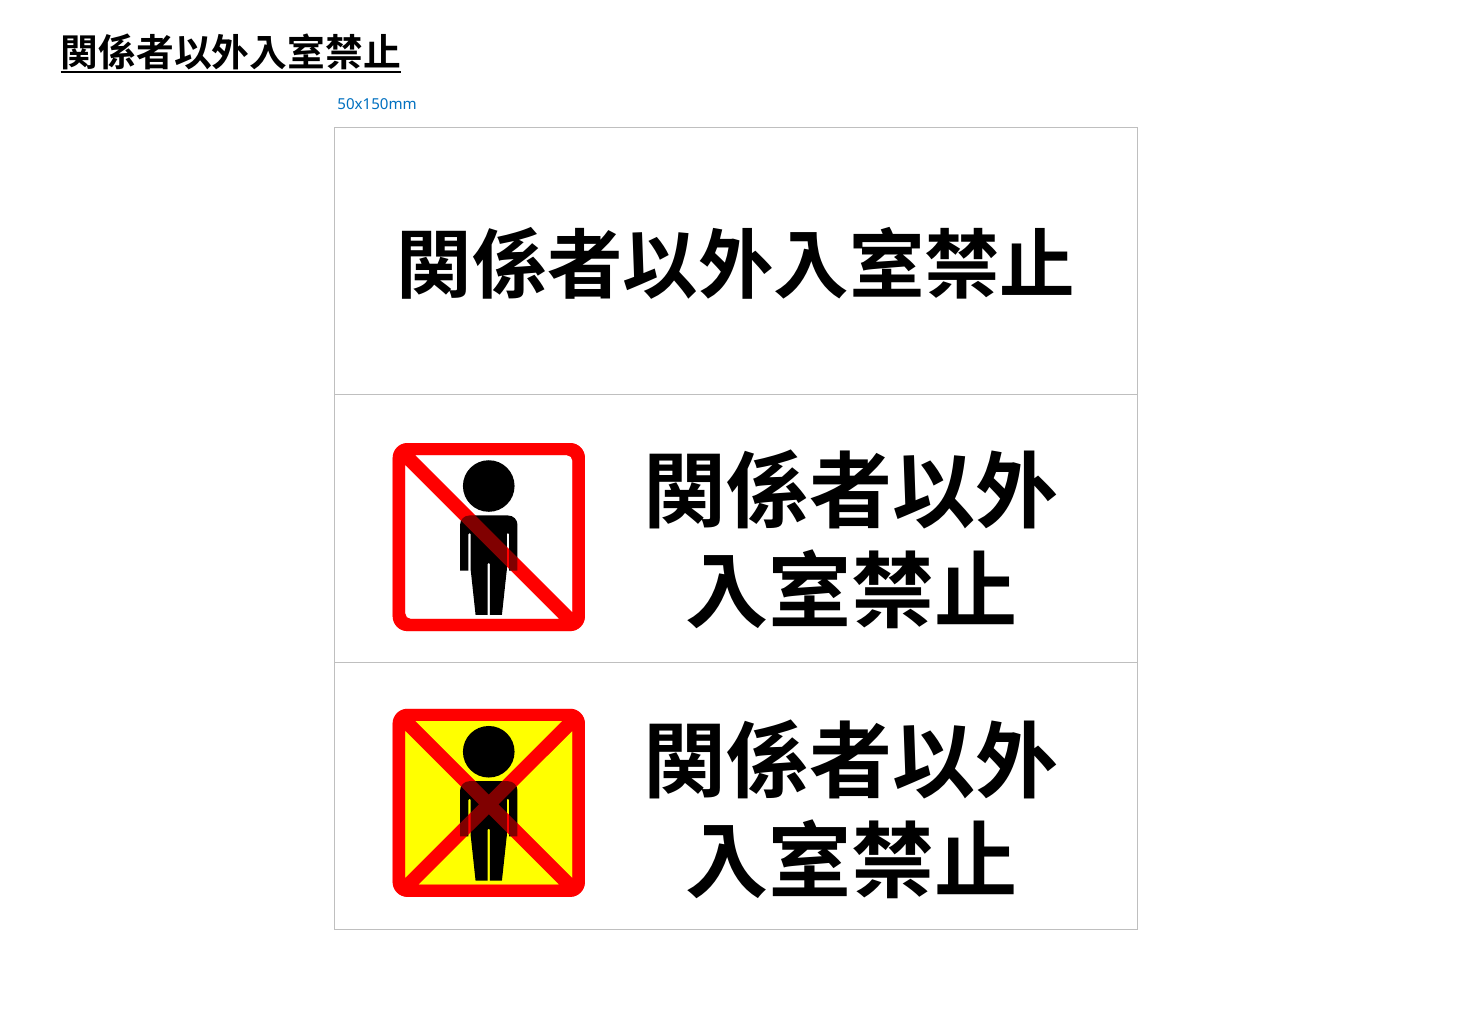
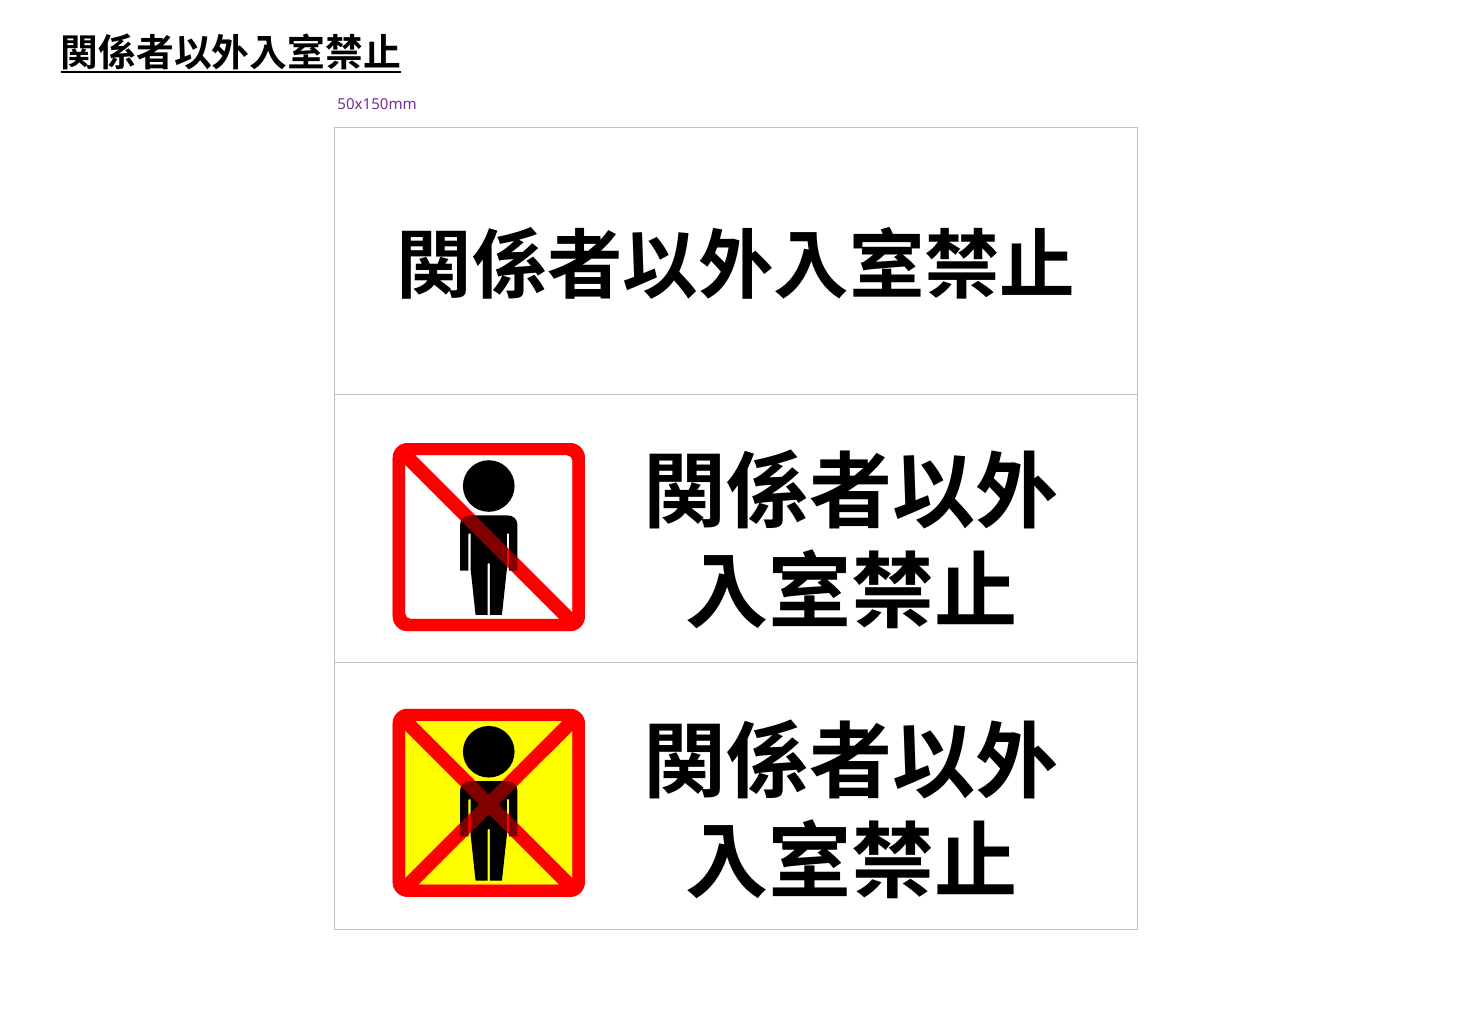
50x150mm colour: blue -> purple
